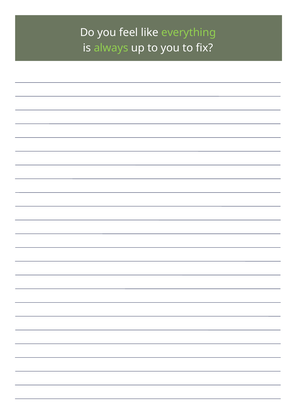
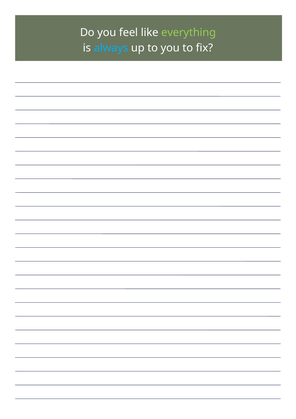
always colour: light green -> light blue
